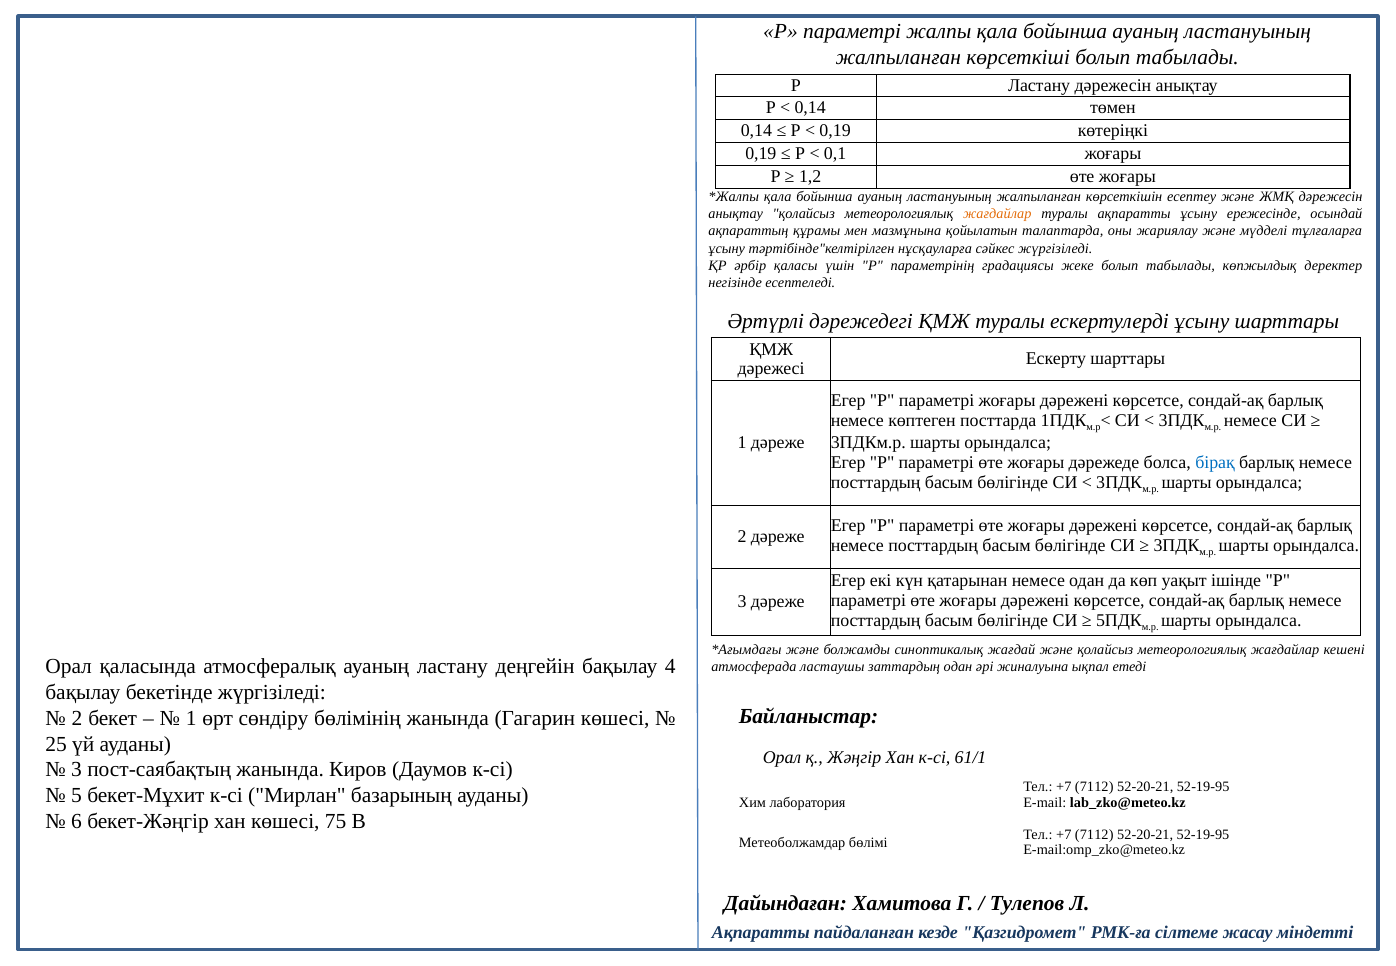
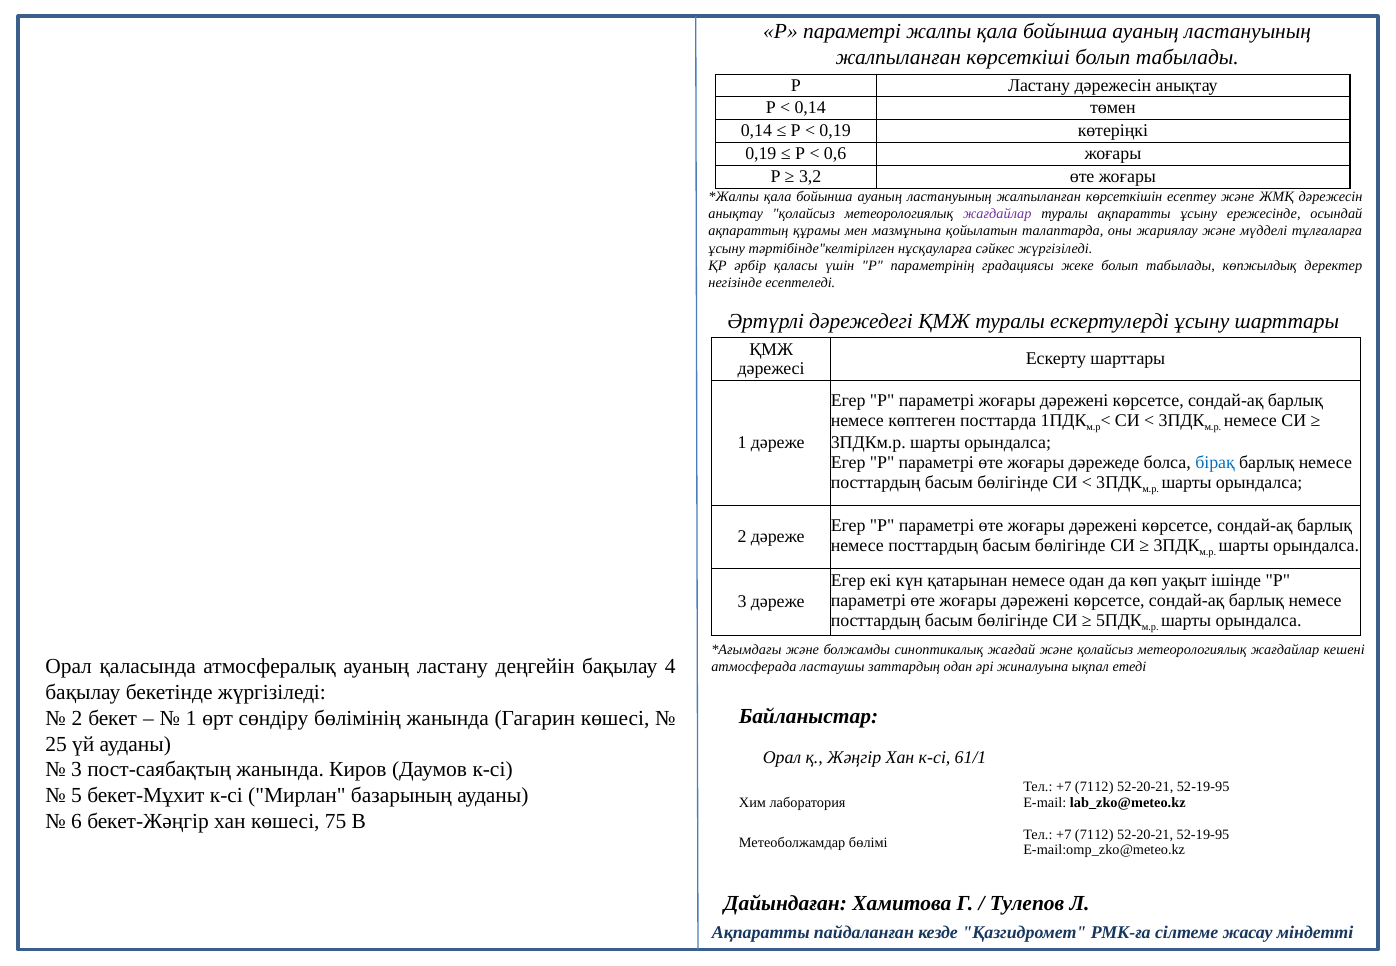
0,1: 0,1 -> 0,6
1,2: 1,2 -> 3,2
жағдайлар at (997, 214) colour: orange -> purple
